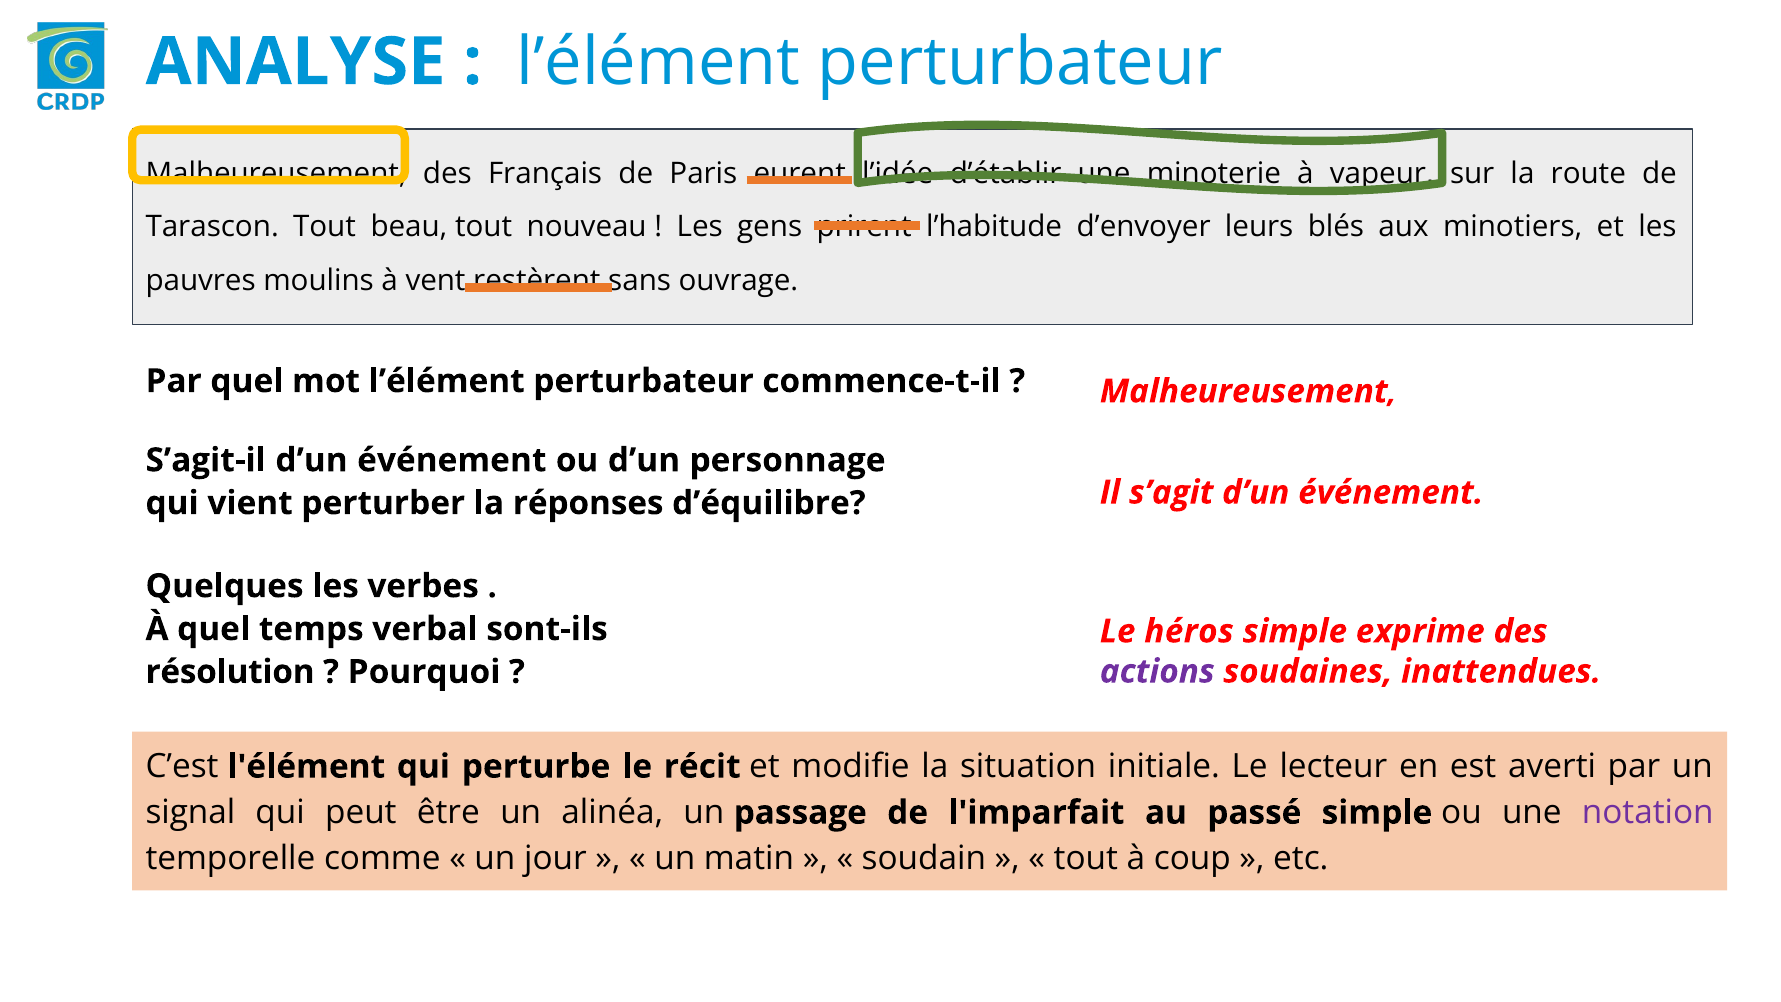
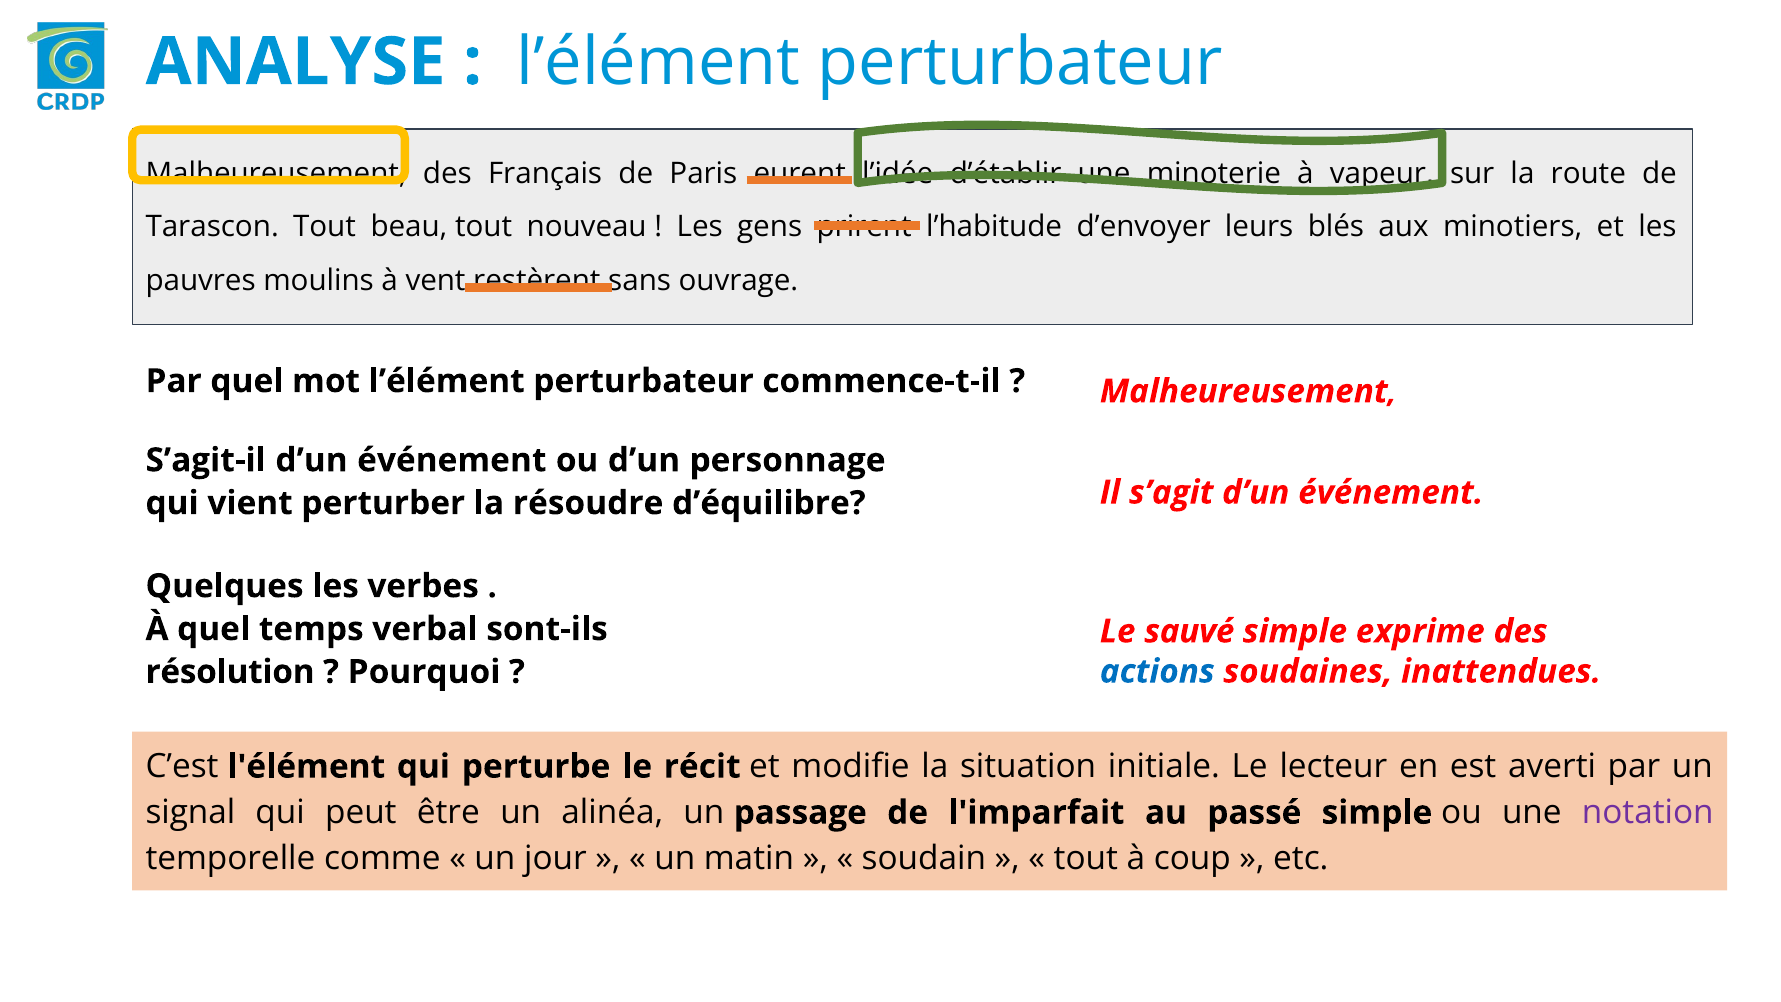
réponses: réponses -> résoudre
héros: héros -> sauvé
actions colour: purple -> blue
